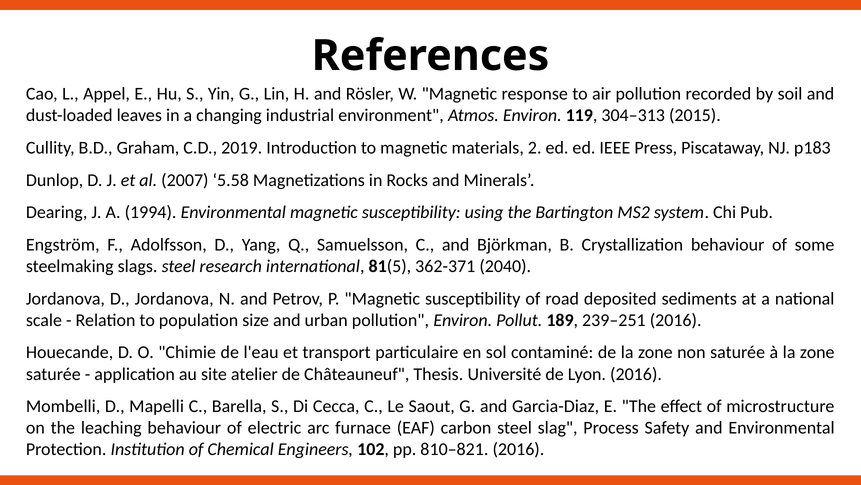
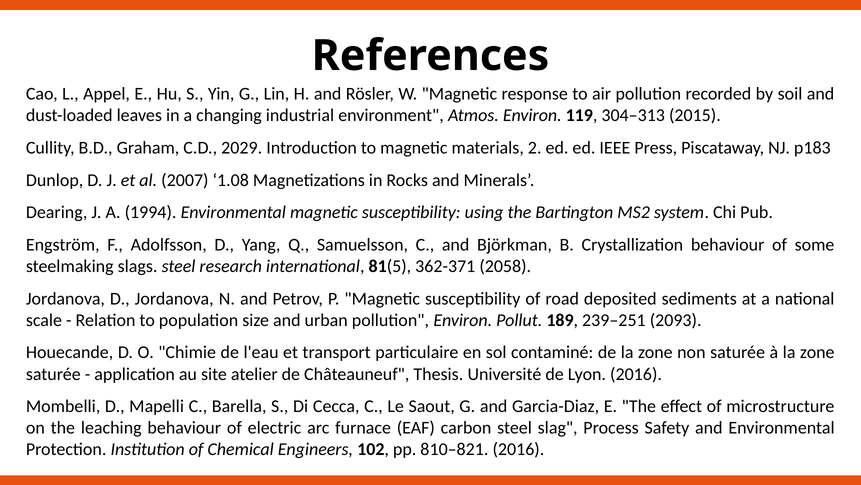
2019: 2019 -> 2029
5.58: 5.58 -> 1.08
2040: 2040 -> 2058
239–251 2016: 2016 -> 2093
